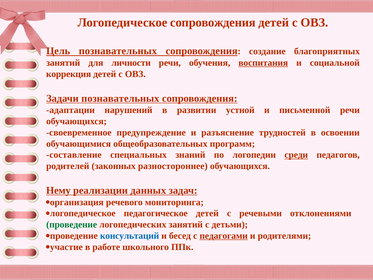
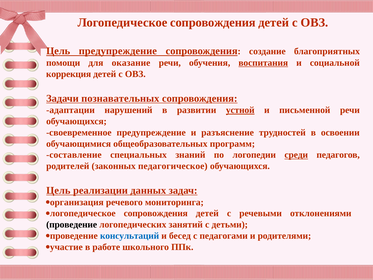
Цель познавательных: познавательных -> предупреждение
занятий at (63, 63): занятий -> помощи
личности: личности -> оказание
устной underline: none -> present
разностороннее: разностороннее -> педагогическое
Нему at (58, 190): Нему -> Цель
логопедическое педагогическое: педагогическое -> сопровождения
проведение colour: green -> black
педагогами underline: present -> none
